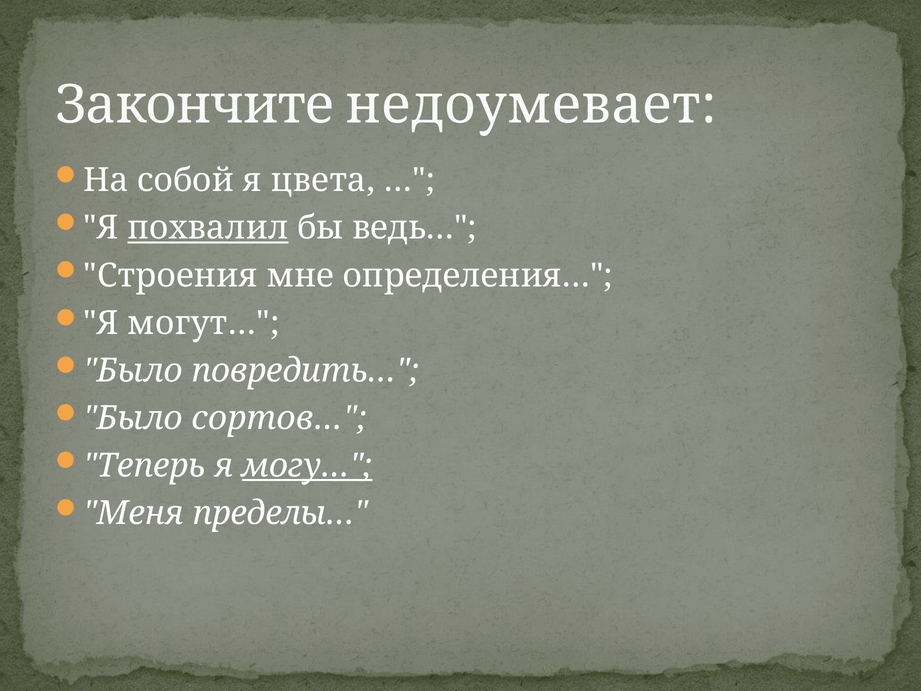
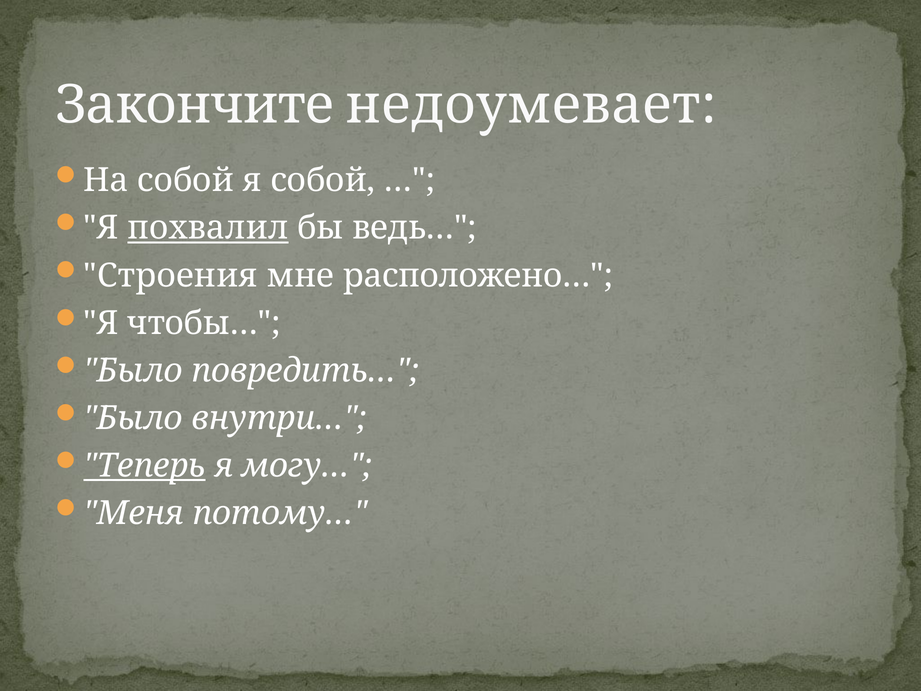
я цвета: цвета -> собой
определения…: определения… -> расположено…
могут…: могут… -> чтобы…
сортов…: сортов… -> внутри…
Теперь underline: none -> present
могу… underline: present -> none
пределы…: пределы… -> потому…
